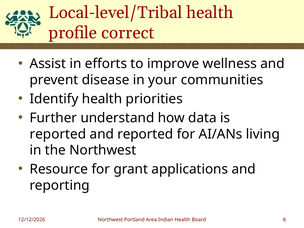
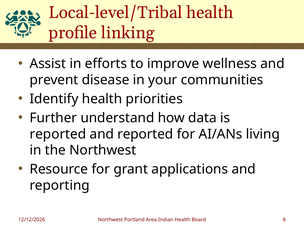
correct: correct -> linking
